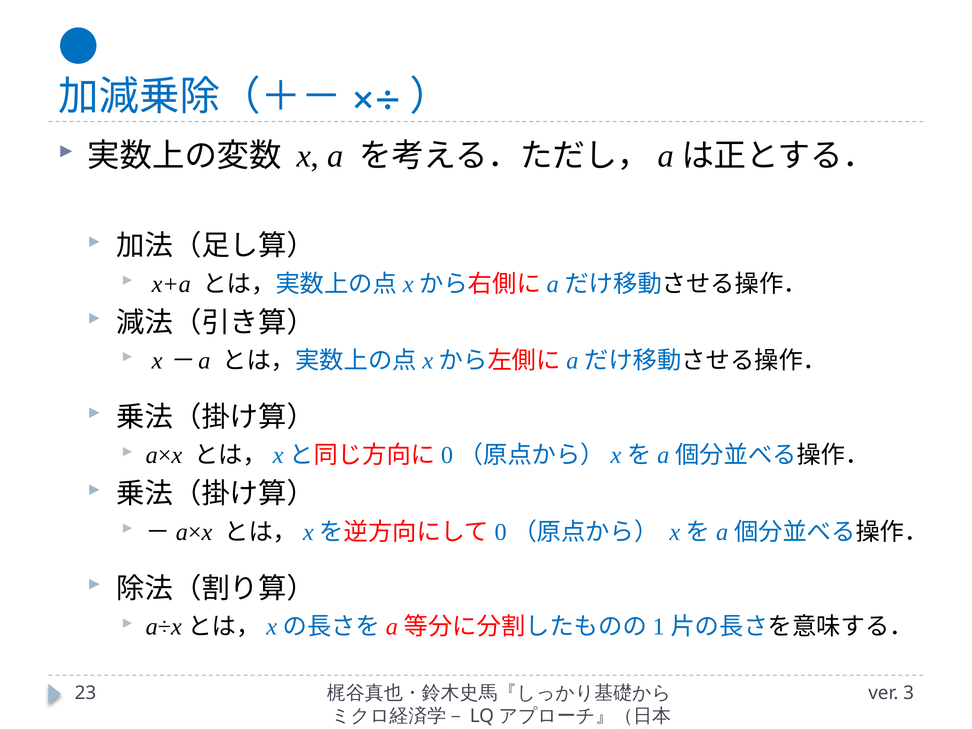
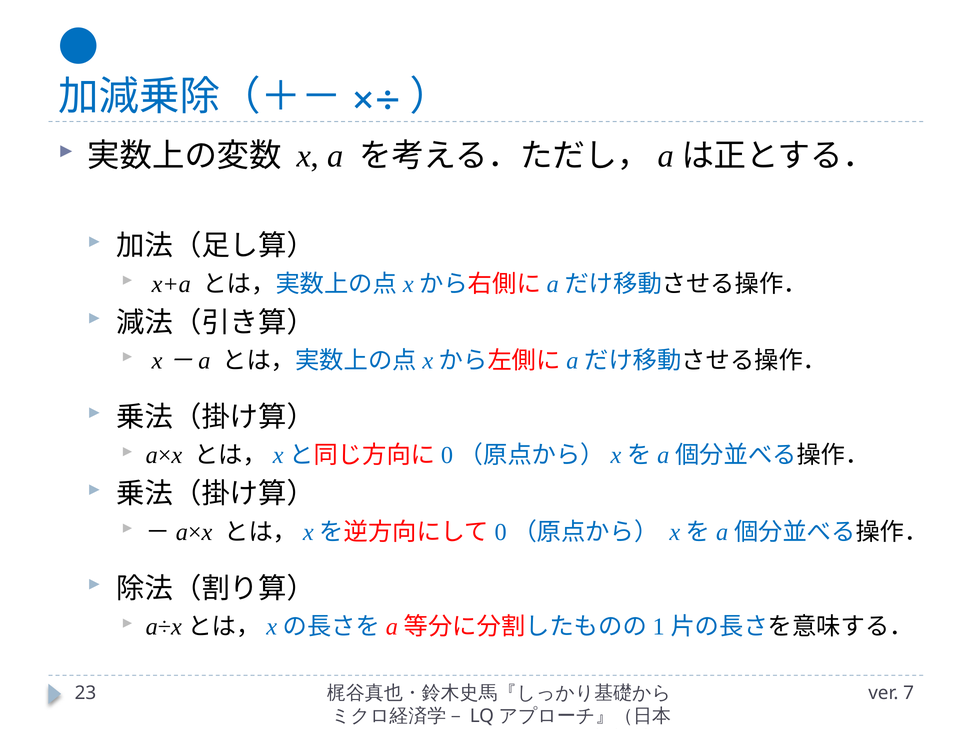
3: 3 -> 7
